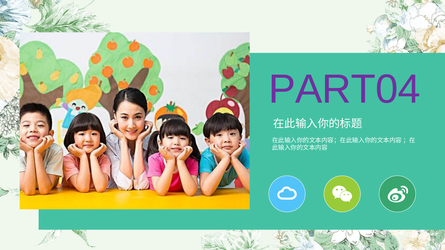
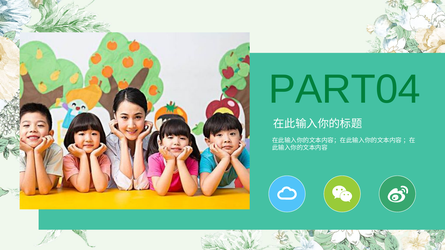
PART04 colour: purple -> green
